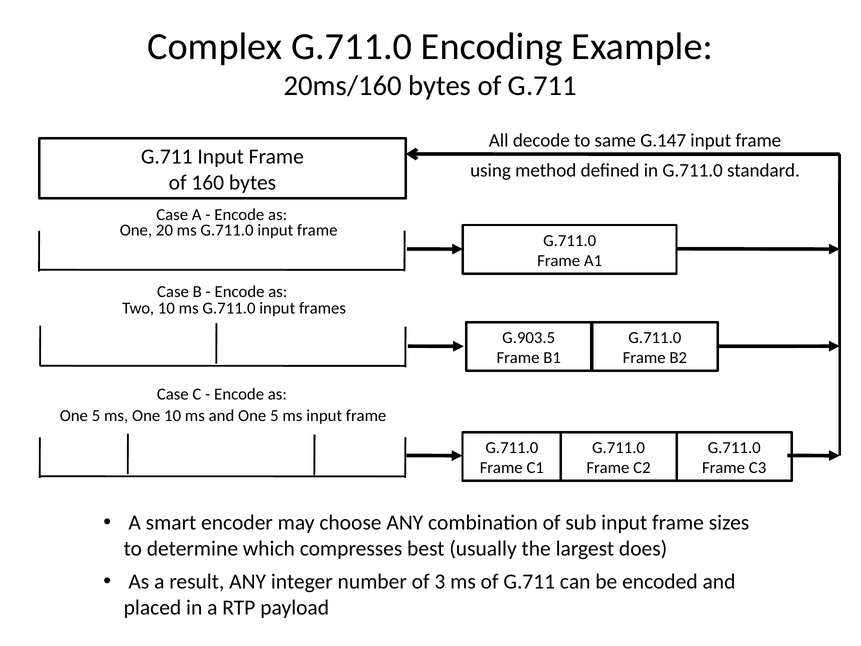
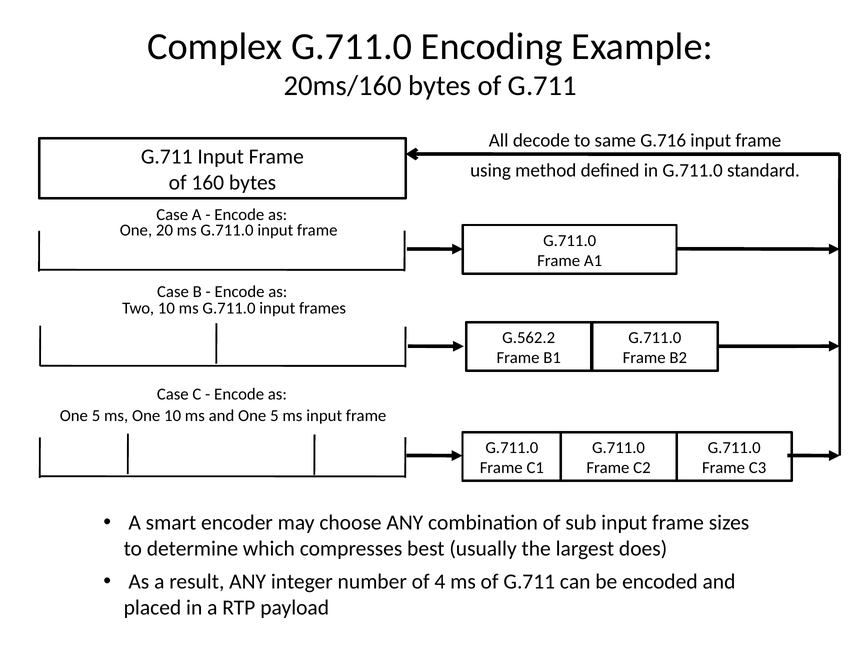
G.147: G.147 -> G.716
G.903.5: G.903.5 -> G.562.2
3: 3 -> 4
